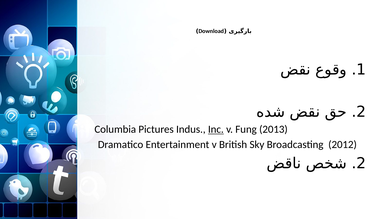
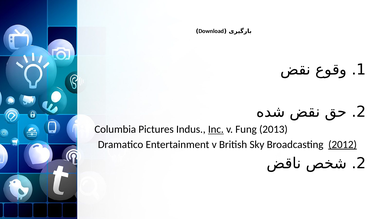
2012 underline: none -> present
